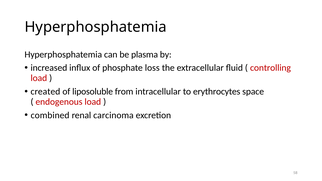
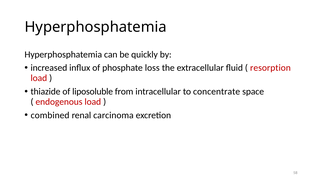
plasma: plasma -> quickly
controlling: controlling -> resorption
created: created -> thiazide
erythrocytes: erythrocytes -> concentrate
